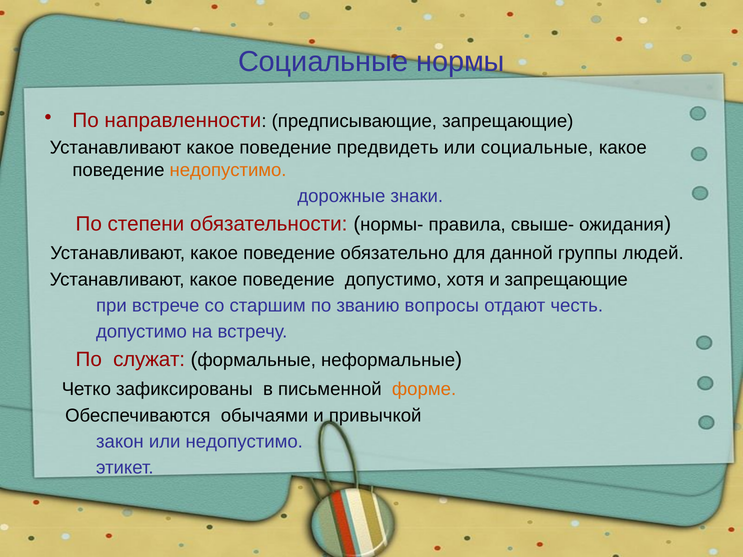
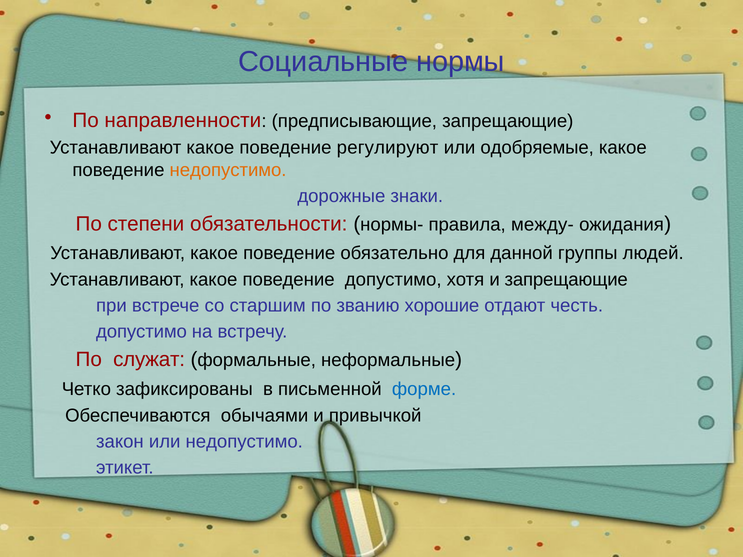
предвидеть: предвидеть -> регулируют
или социальные: социальные -> одобряемые
свыше-: свыше- -> между-
вопросы: вопросы -> хорошие
форме colour: orange -> blue
